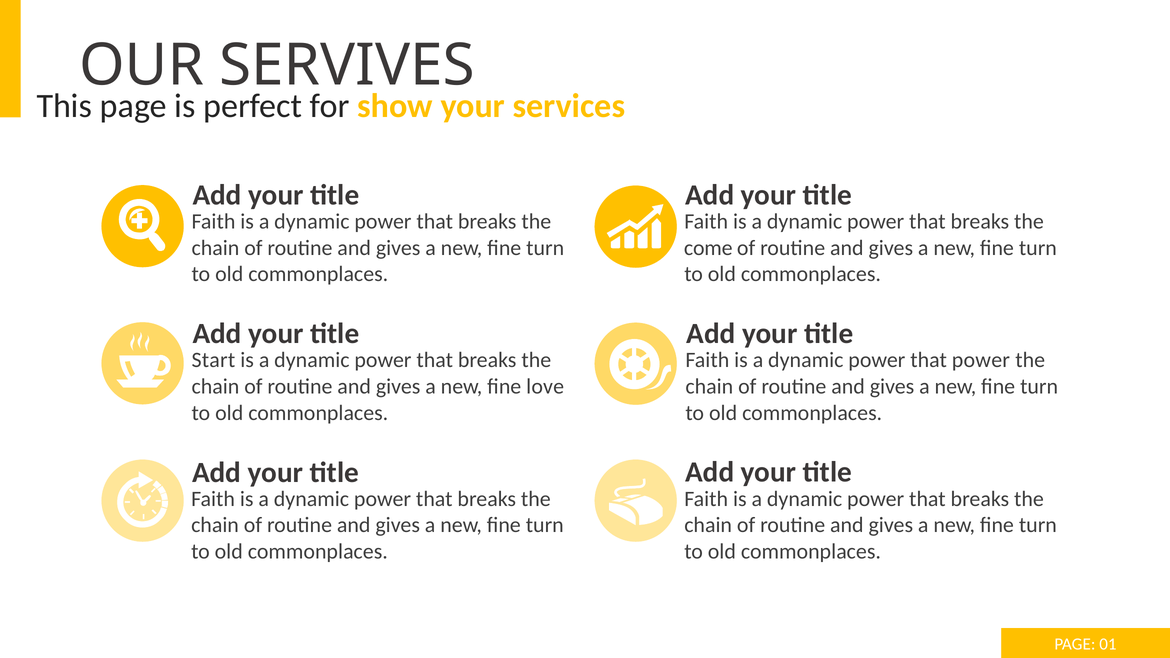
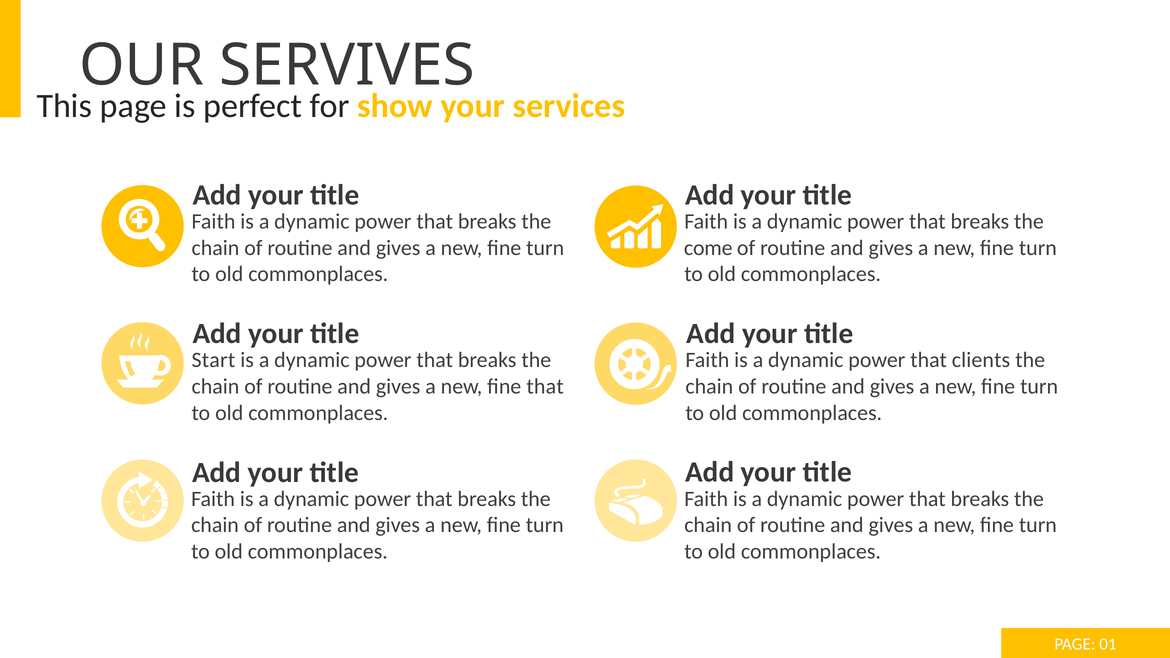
that power: power -> clients
fine love: love -> that
